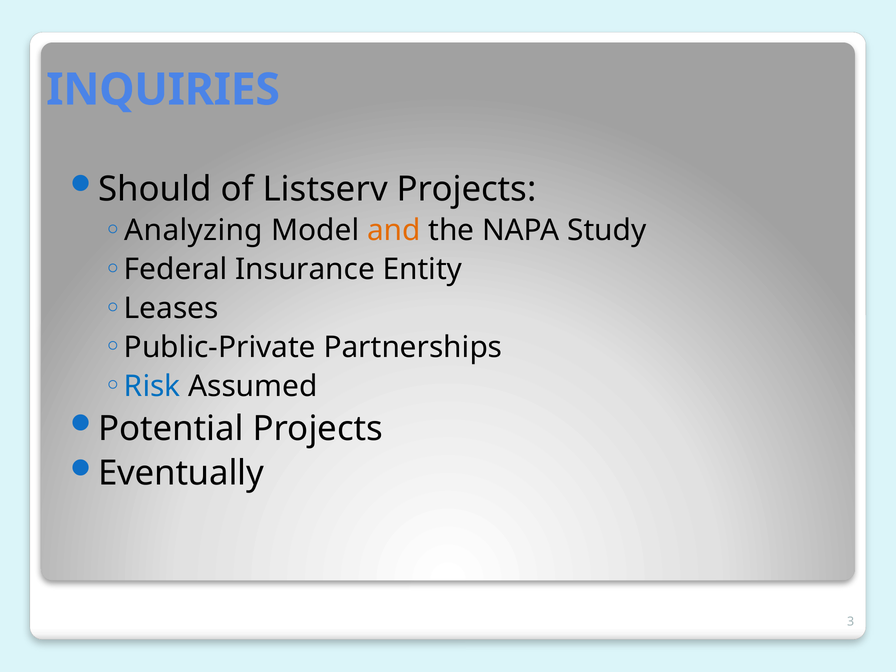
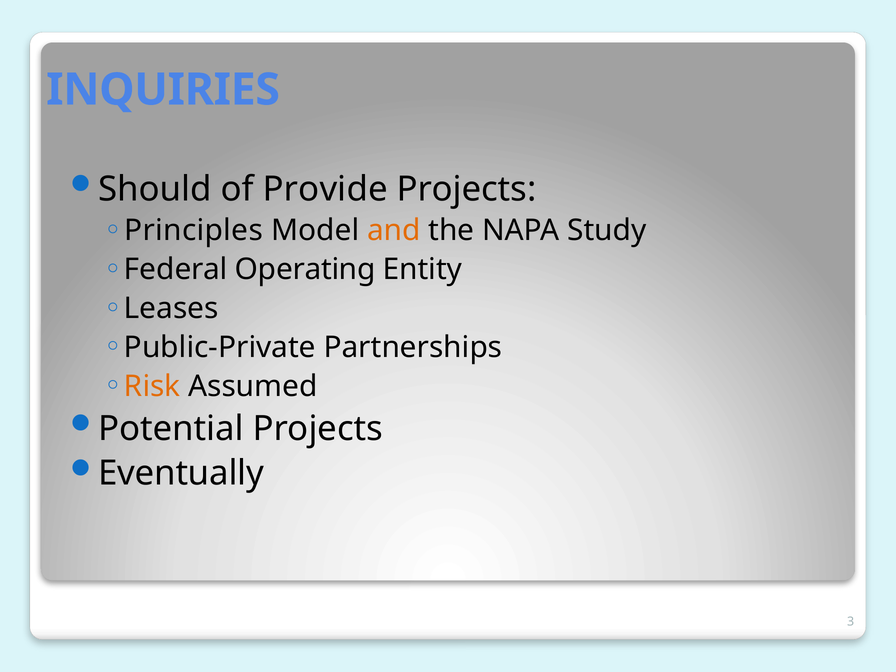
Listserv: Listserv -> Provide
Analyzing: Analyzing -> Principles
Insurance: Insurance -> Operating
Risk colour: blue -> orange
